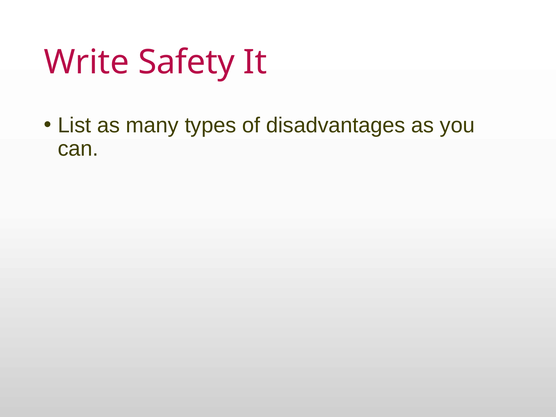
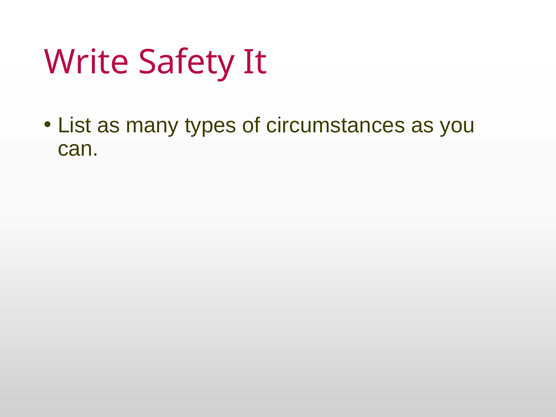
disadvantages: disadvantages -> circumstances
